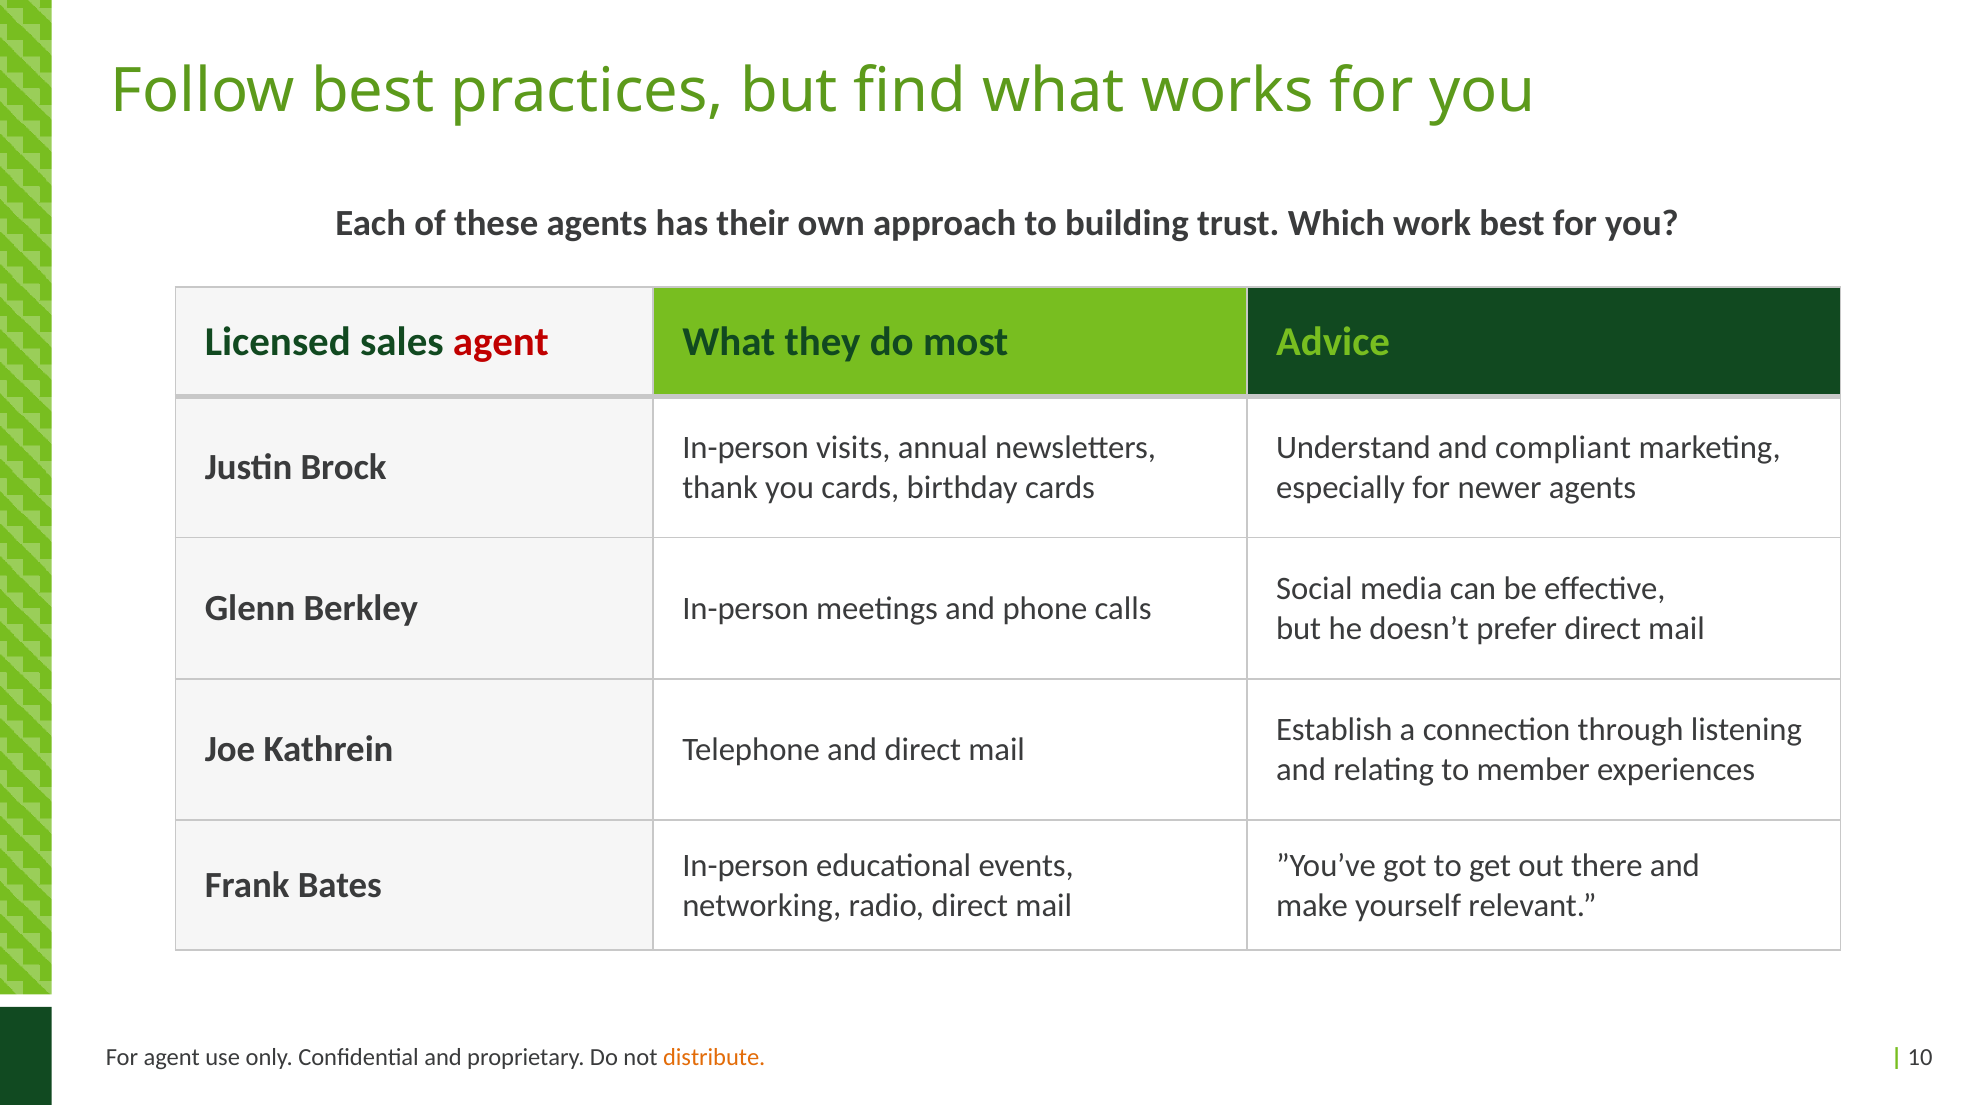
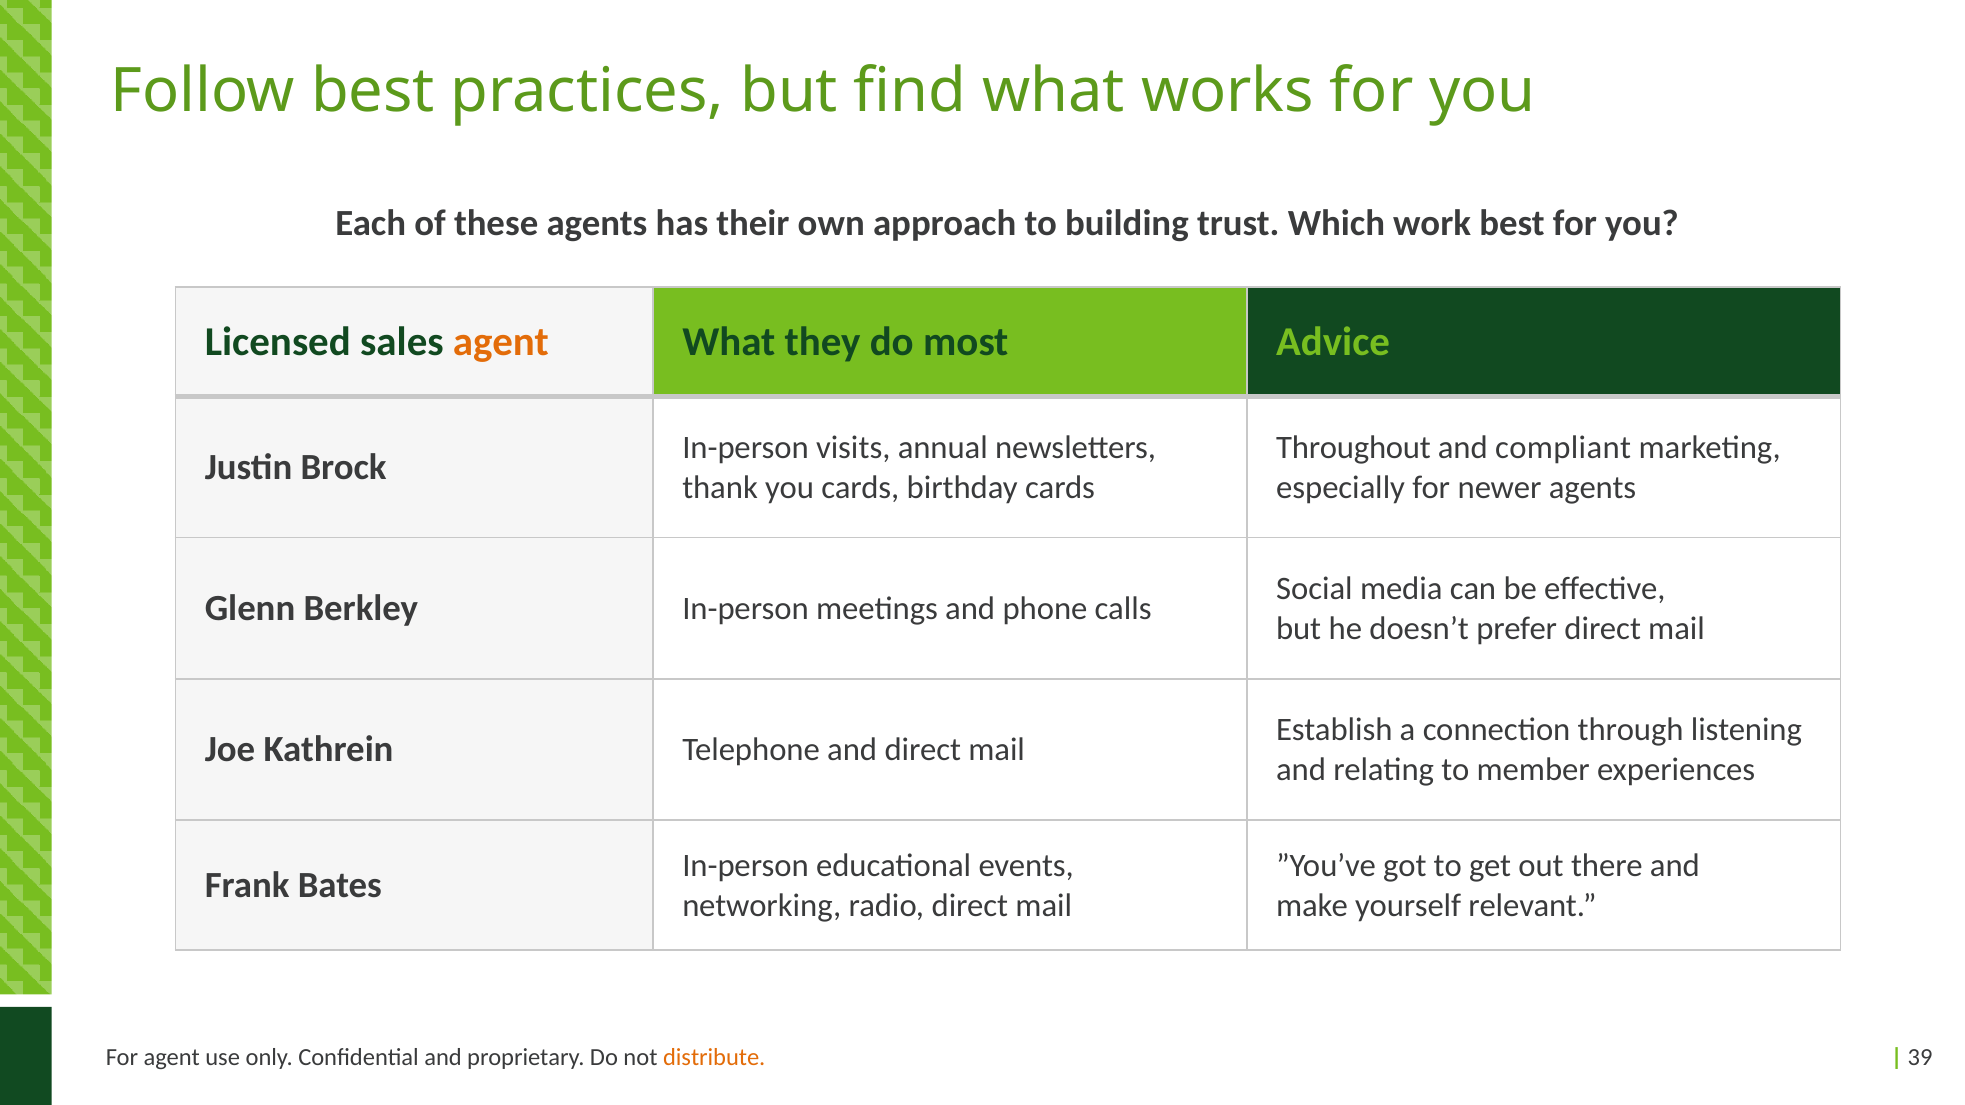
agent at (501, 342) colour: red -> orange
Understand: Understand -> Throughout
10: 10 -> 39
